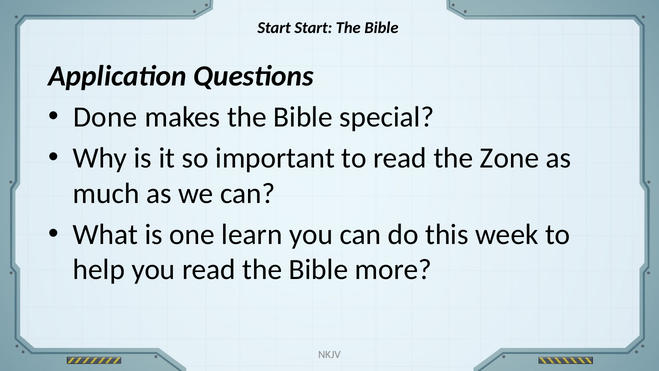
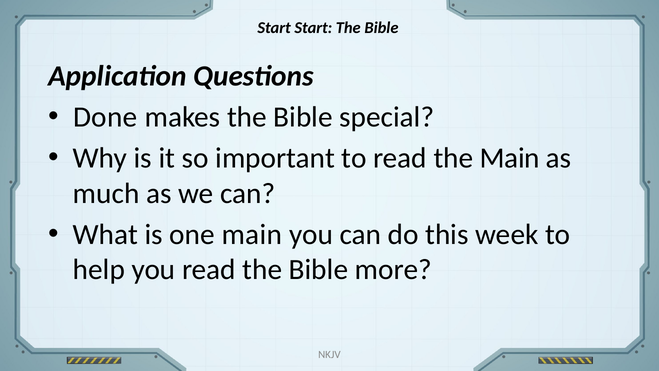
the Zone: Zone -> Main
one learn: learn -> main
